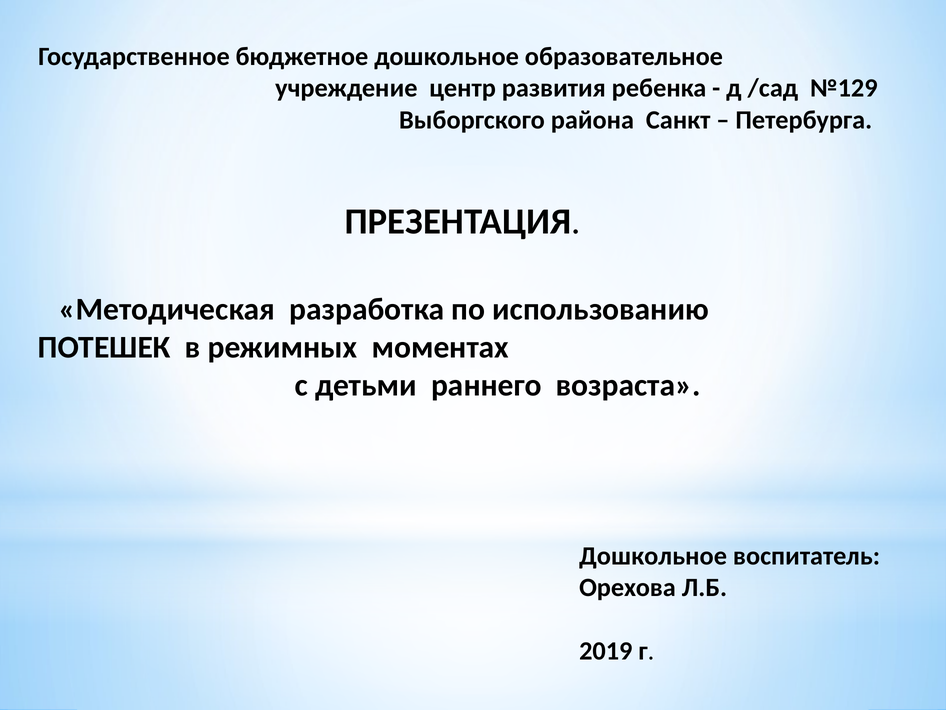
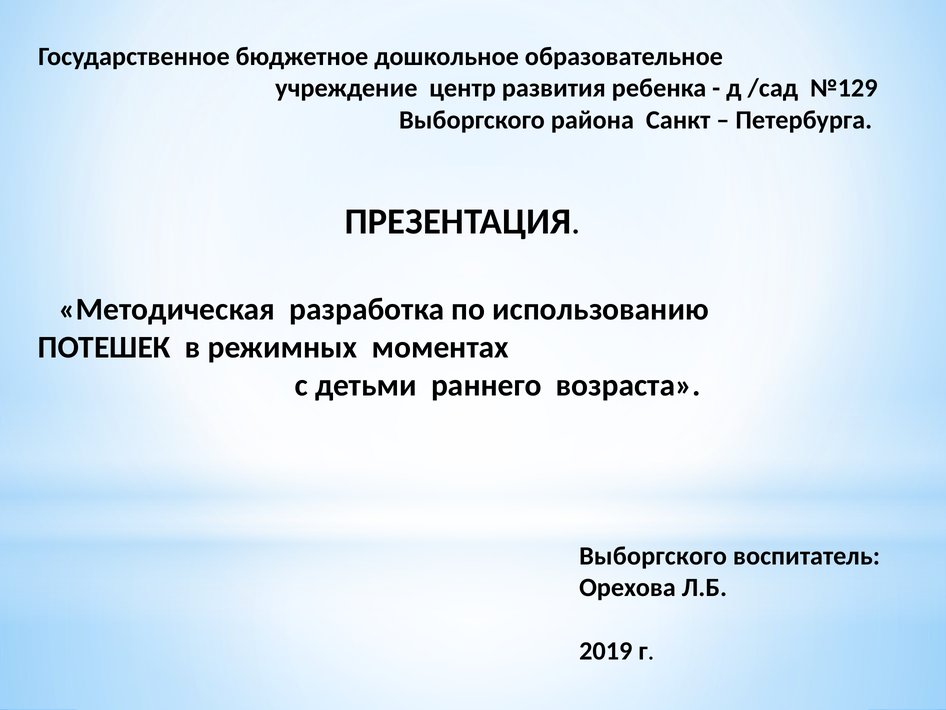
Дошкольное at (653, 556): Дошкольное -> Выборгского
